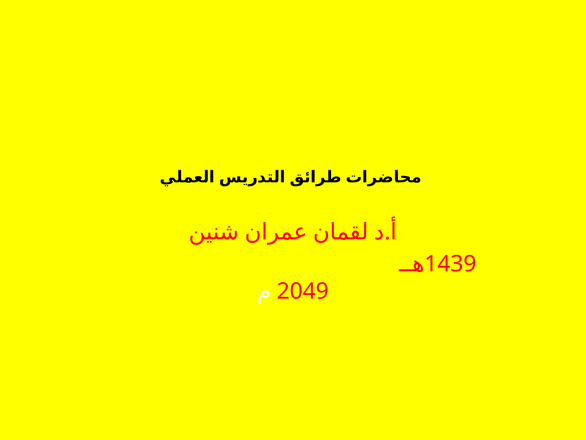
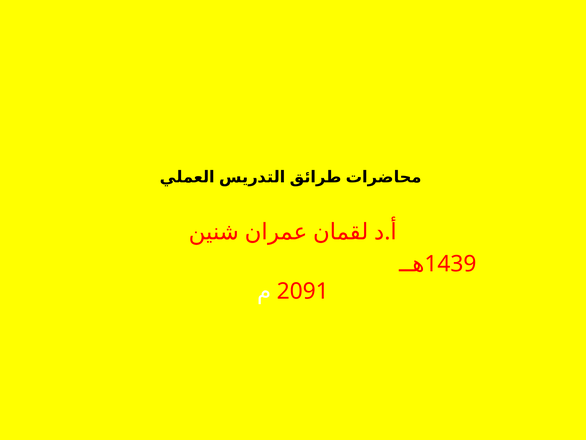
2049: 2049 -> 2091
